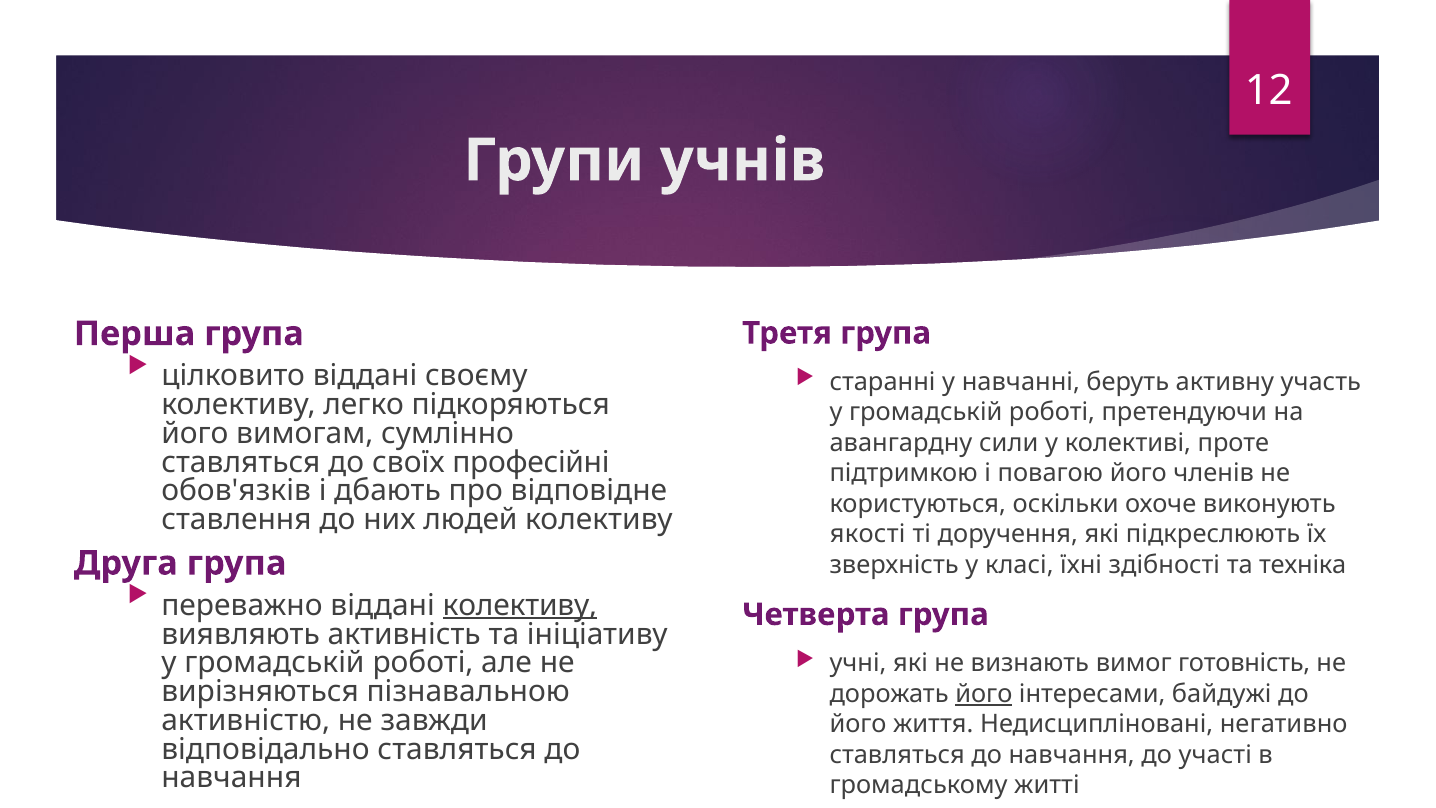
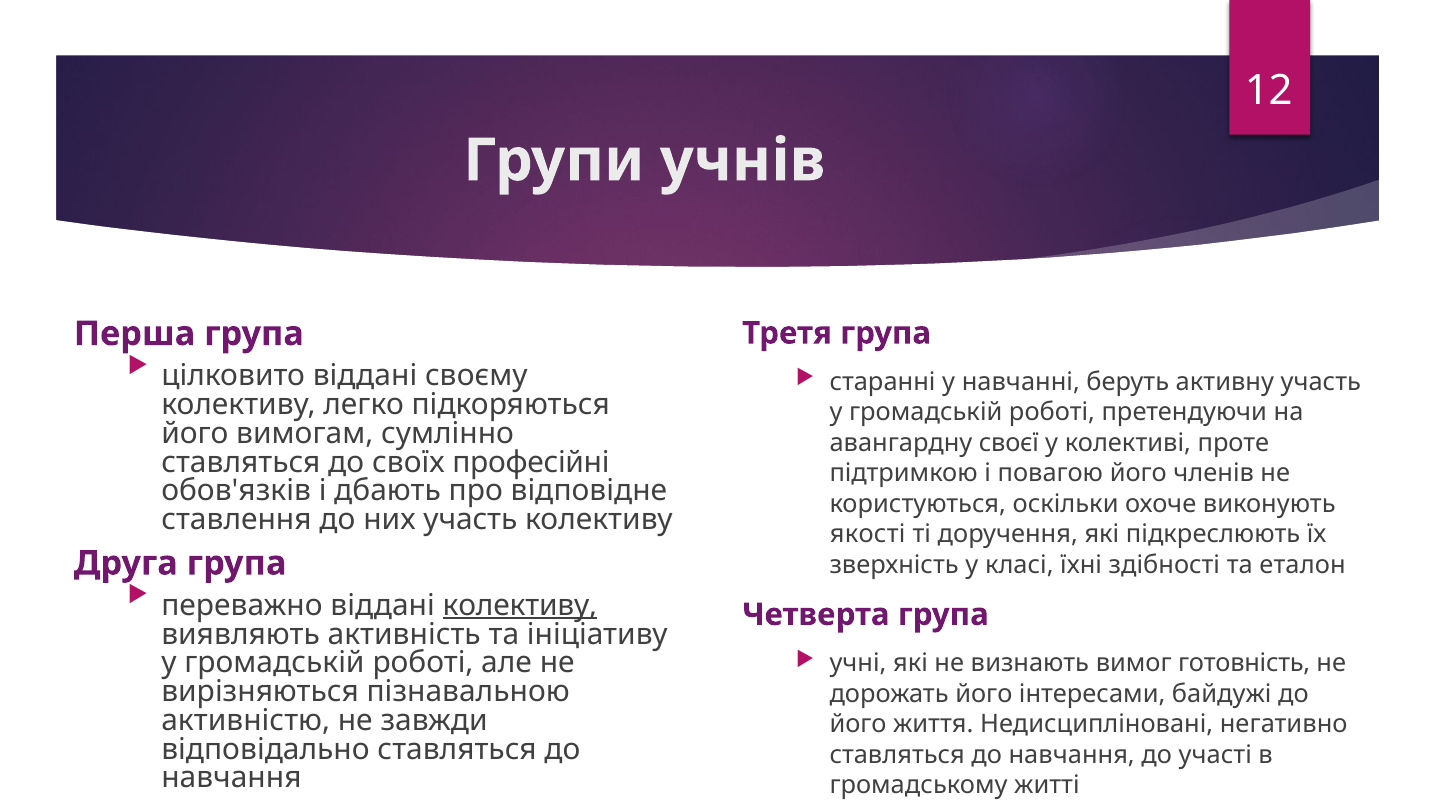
сили: сили -> своєї
них людей: людей -> участь
техніка: техніка -> еталон
його at (984, 694) underline: present -> none
